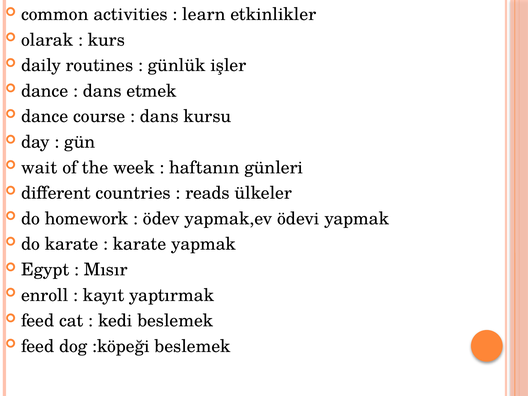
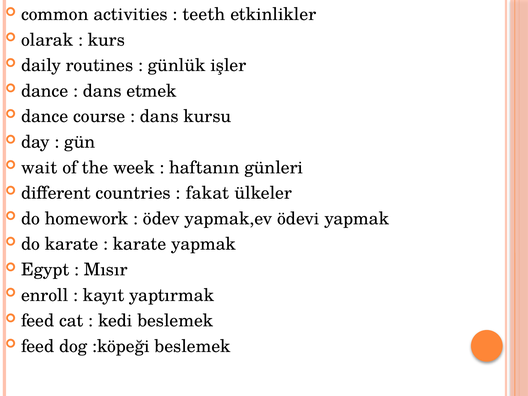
learn: learn -> teeth
reads: reads -> fakat
